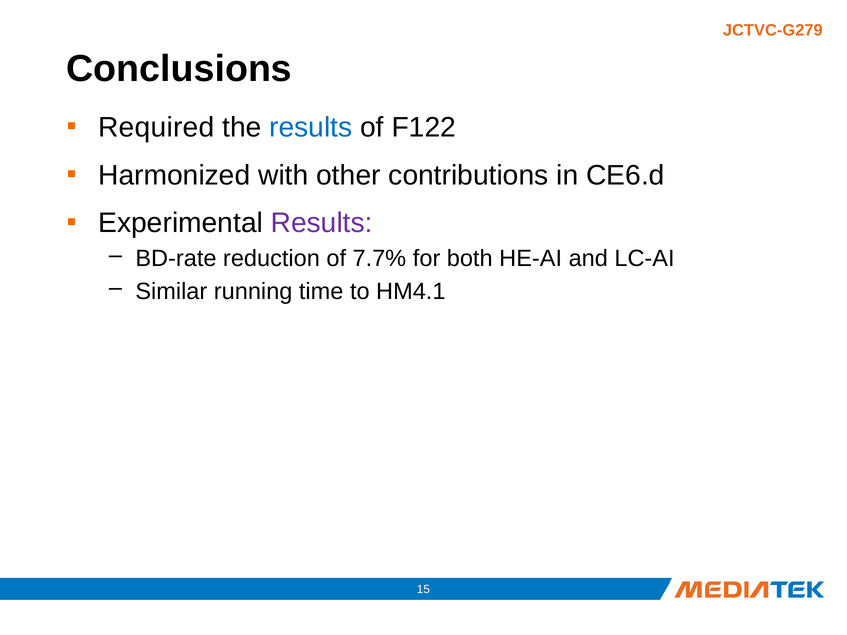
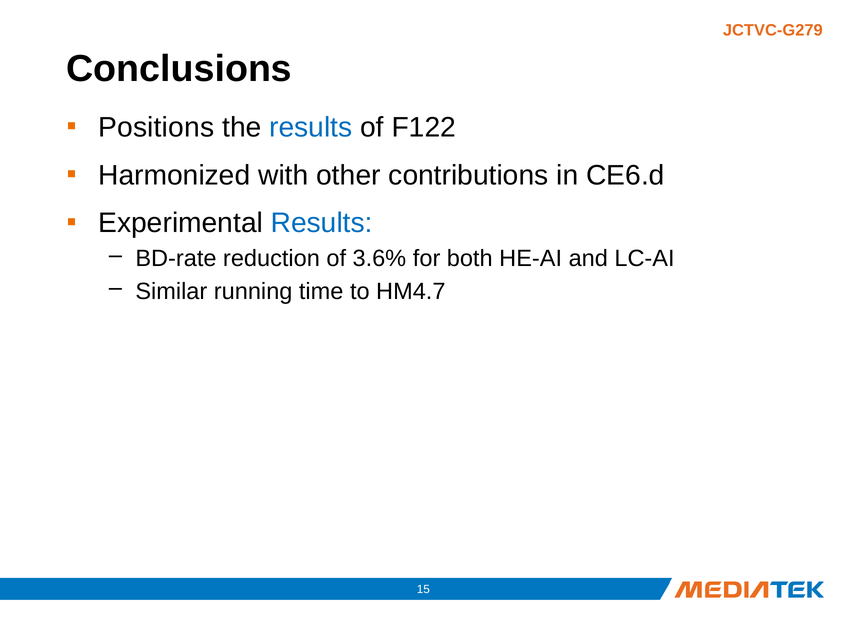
Required: Required -> Positions
Results at (322, 223) colour: purple -> blue
7.7%: 7.7% -> 3.6%
HM4.1: HM4.1 -> HM4.7
